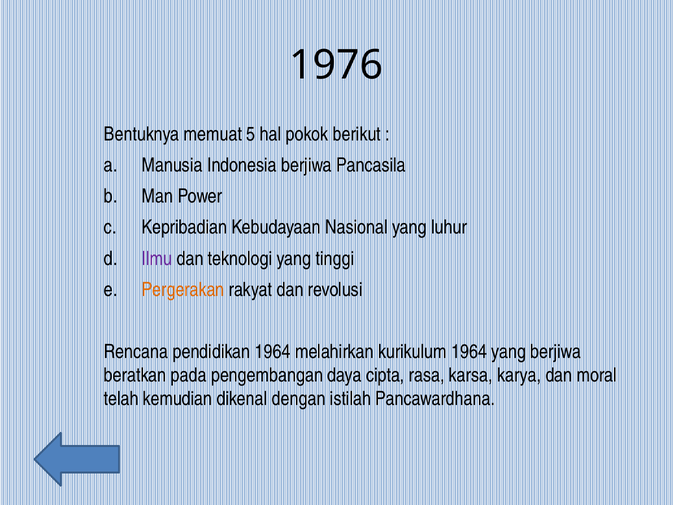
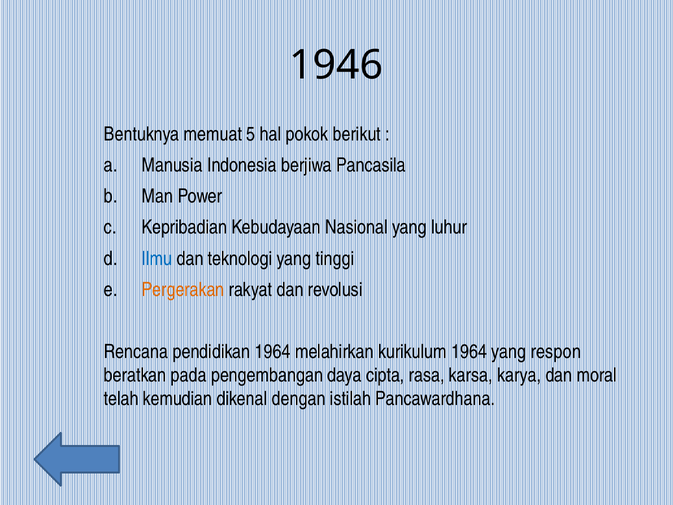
1976: 1976 -> 1946
Ilmu colour: purple -> blue
yang berjiwa: berjiwa -> respon
